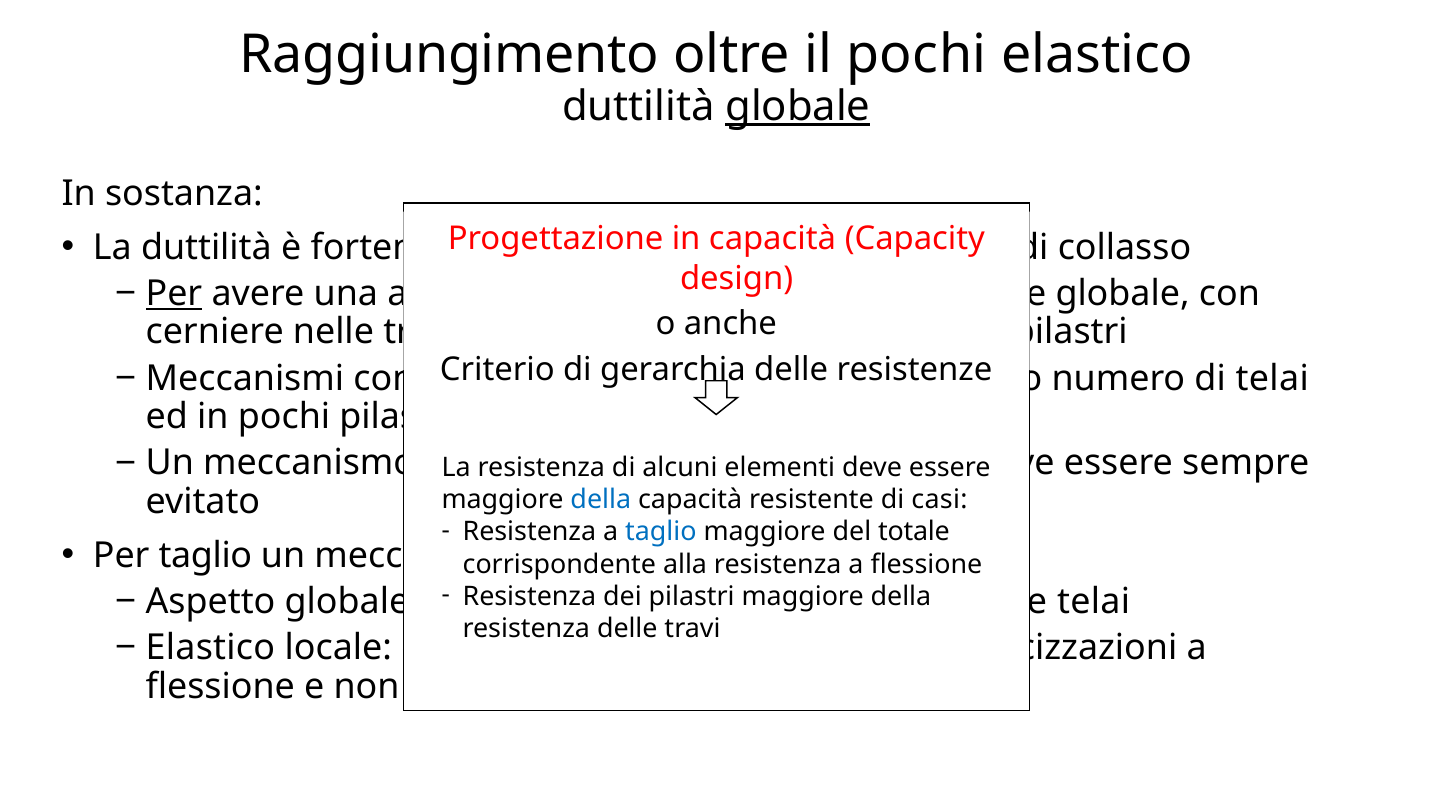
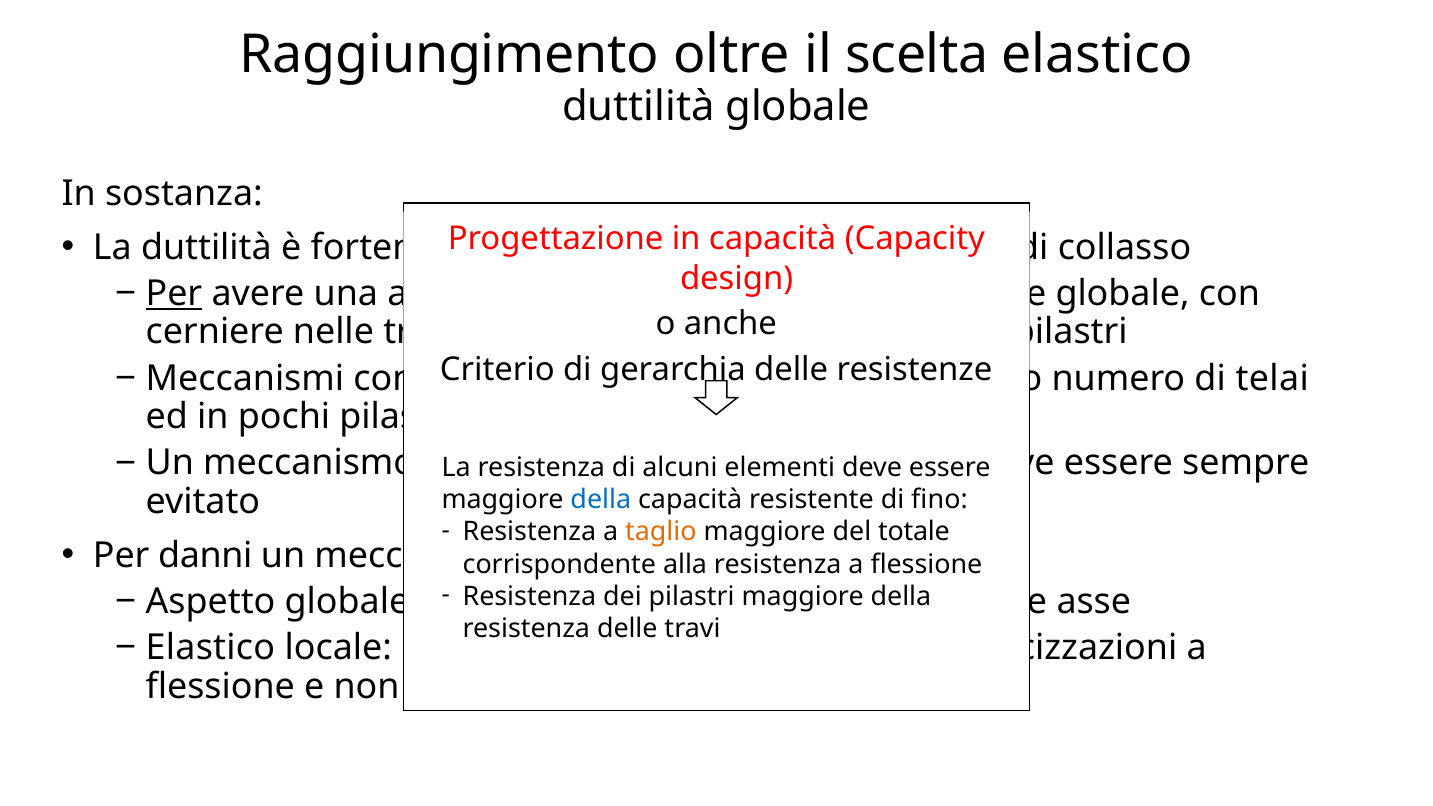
il pochi: pochi -> scelta
globale at (798, 107) underline: present -> none
casi: casi -> fino
taglio at (661, 532) colour: blue -> orange
Per taglio: taglio -> danni
telai at (1094, 601): telai -> asse
